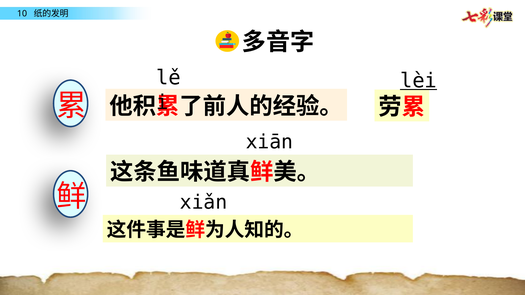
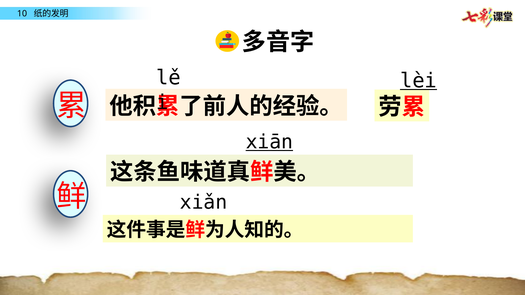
xiān underline: none -> present
